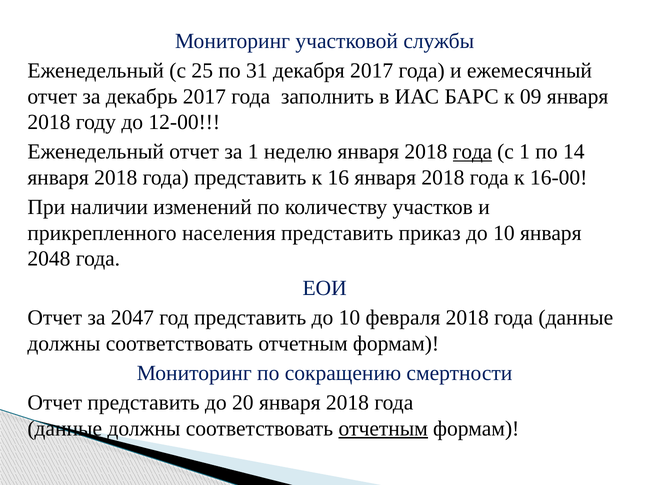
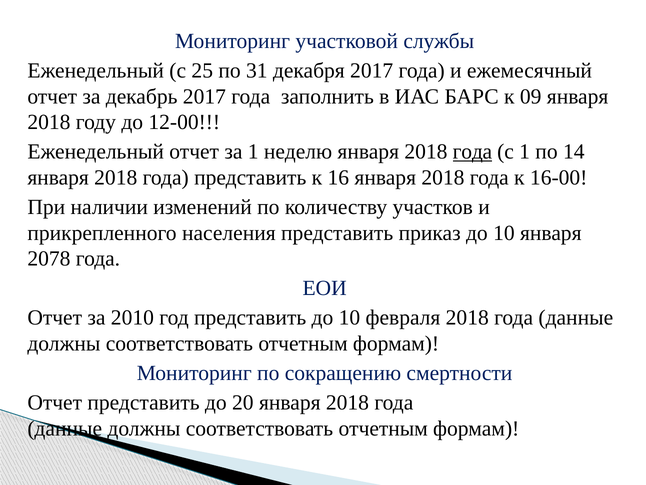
2048: 2048 -> 2078
2047: 2047 -> 2010
отчетным at (383, 428) underline: present -> none
